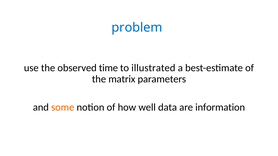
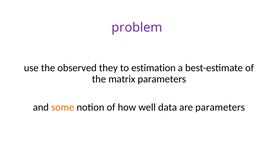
problem colour: blue -> purple
time: time -> they
illustrated: illustrated -> estimation
are information: information -> parameters
